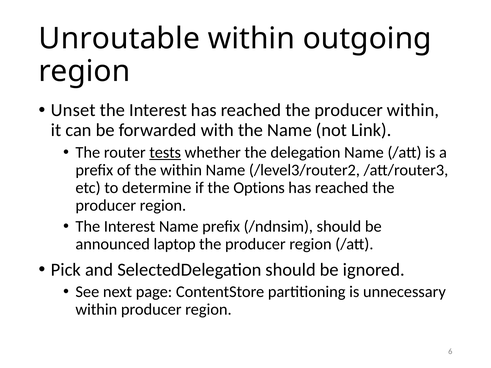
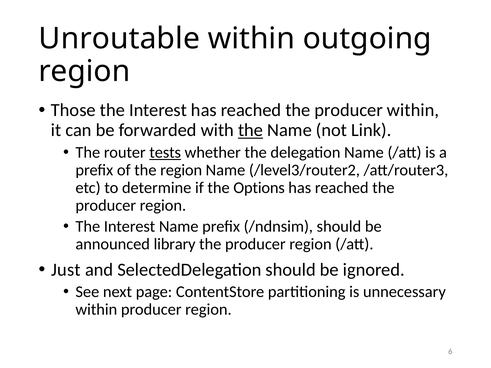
Unset: Unset -> Those
the at (251, 130) underline: none -> present
the within: within -> region
laptop: laptop -> library
Pick: Pick -> Just
